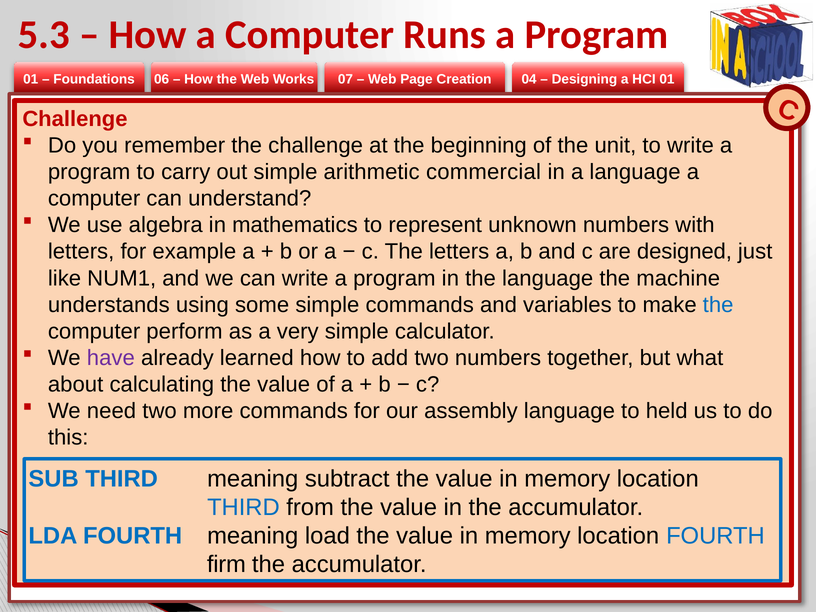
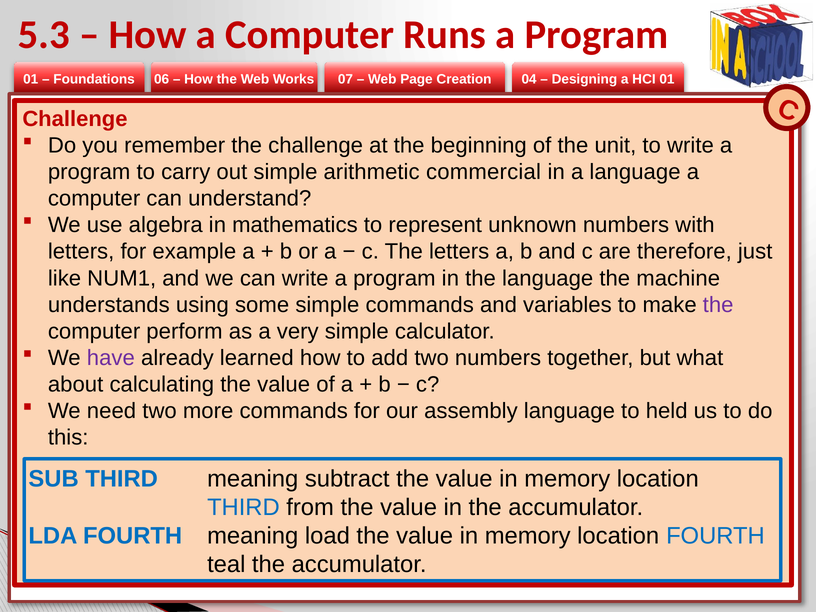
designed: designed -> therefore
the at (718, 305) colour: blue -> purple
firm: firm -> teal
